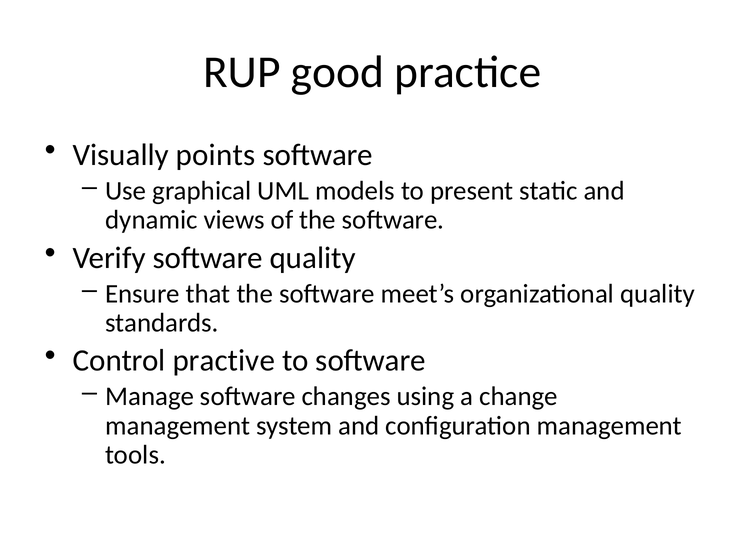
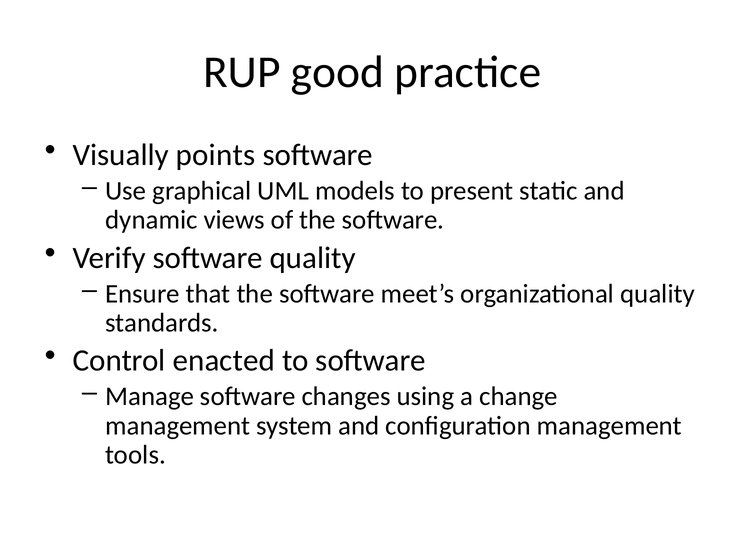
practive: practive -> enacted
